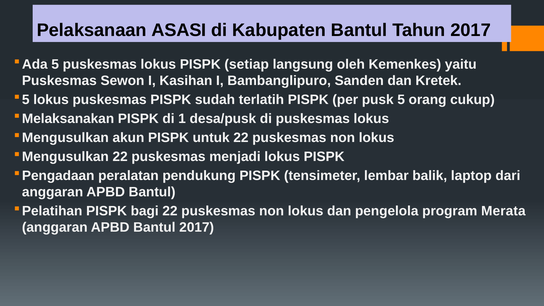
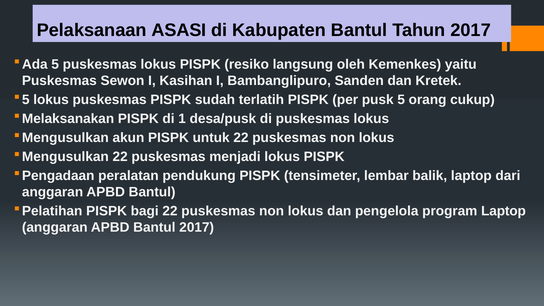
setiap: setiap -> resiko
program Merata: Merata -> Laptop
